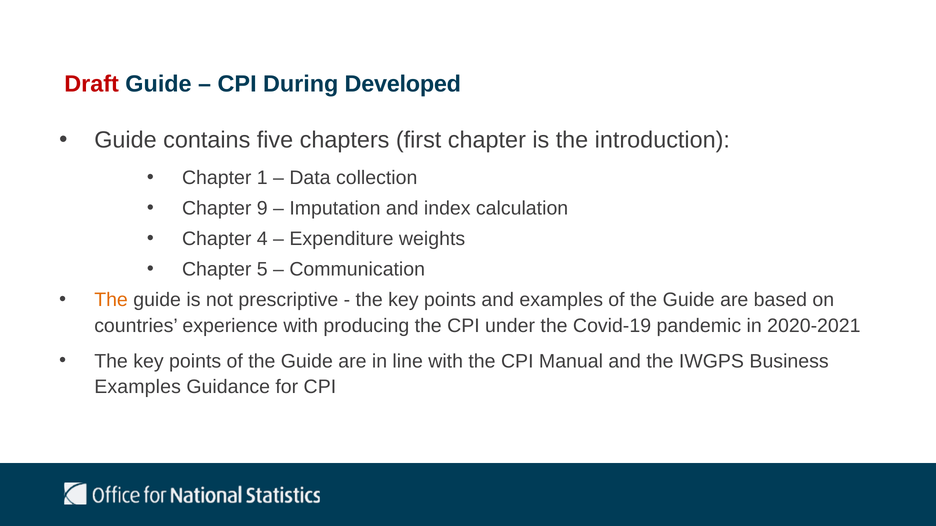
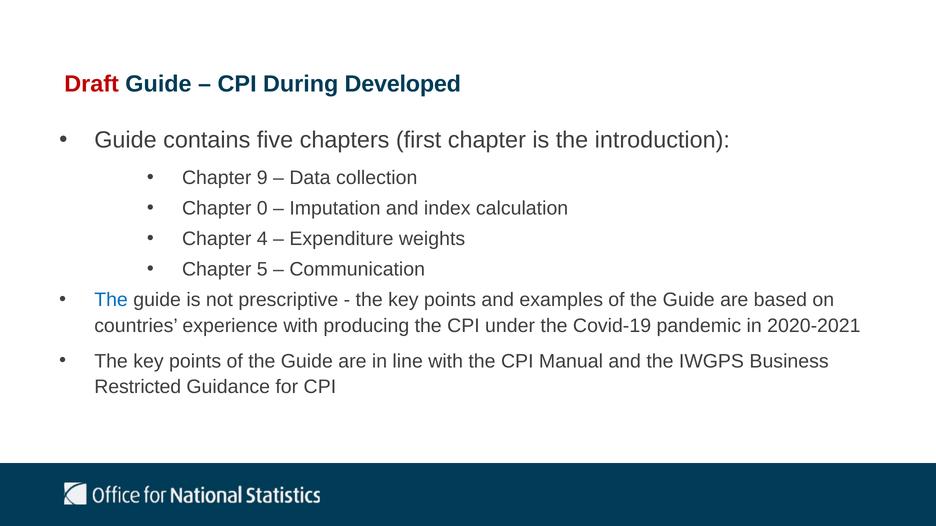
1: 1 -> 9
9: 9 -> 0
The at (111, 300) colour: orange -> blue
Examples at (138, 387): Examples -> Restricted
